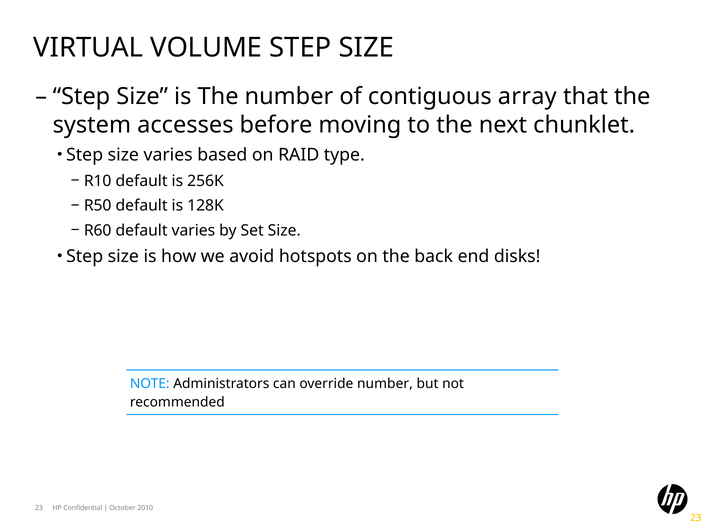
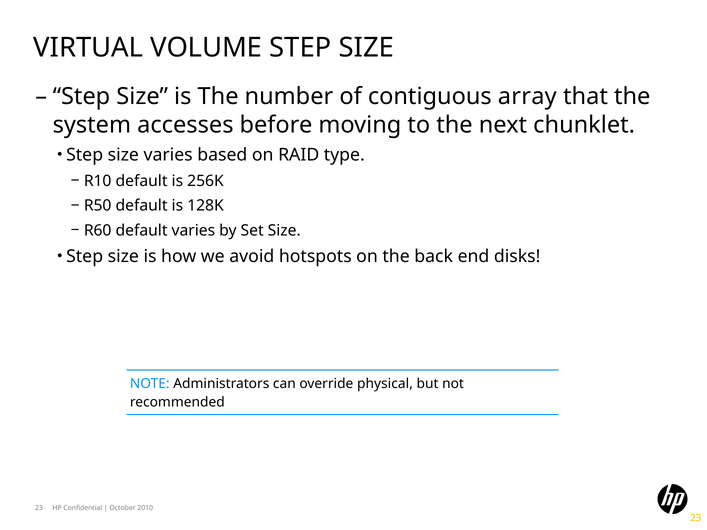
override number: number -> physical
